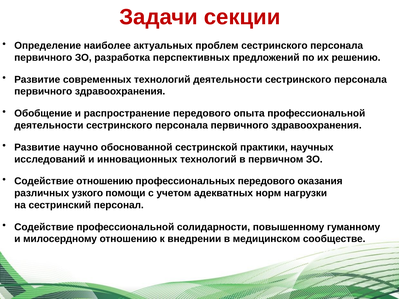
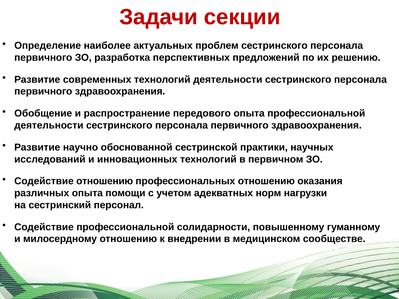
профессиональных передового: передового -> отношению
различных узкого: узкого -> опыта
